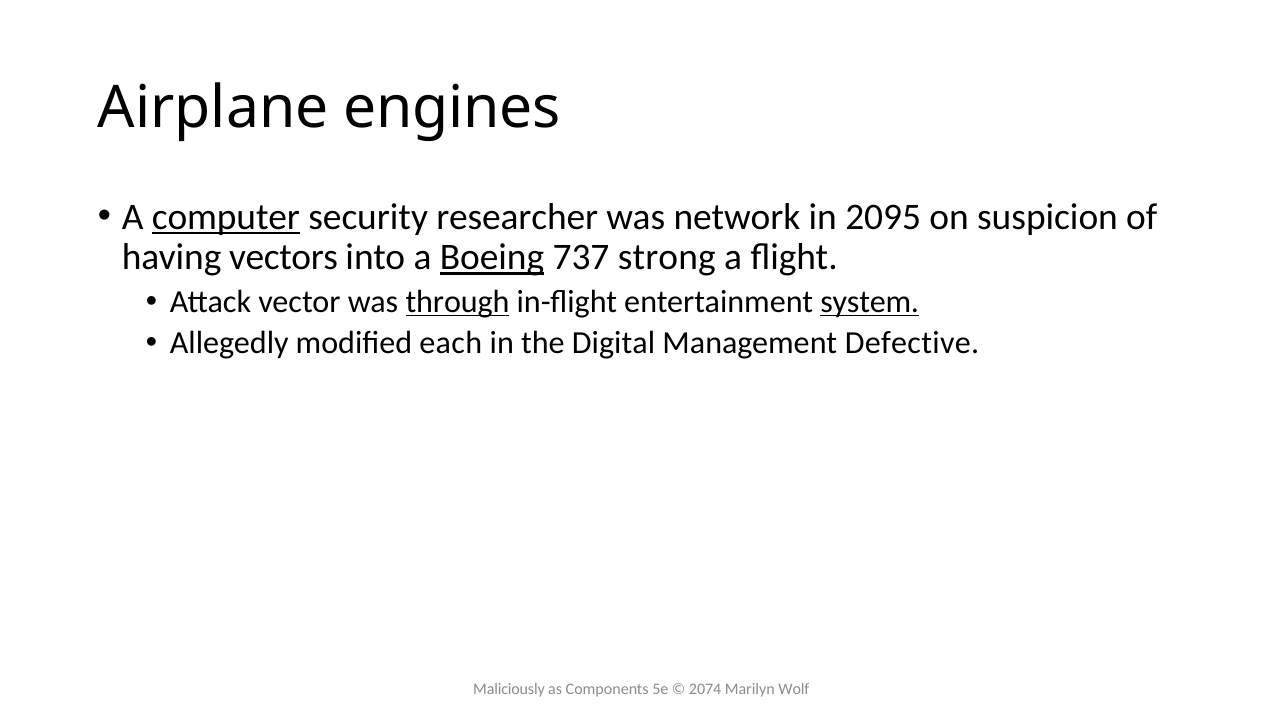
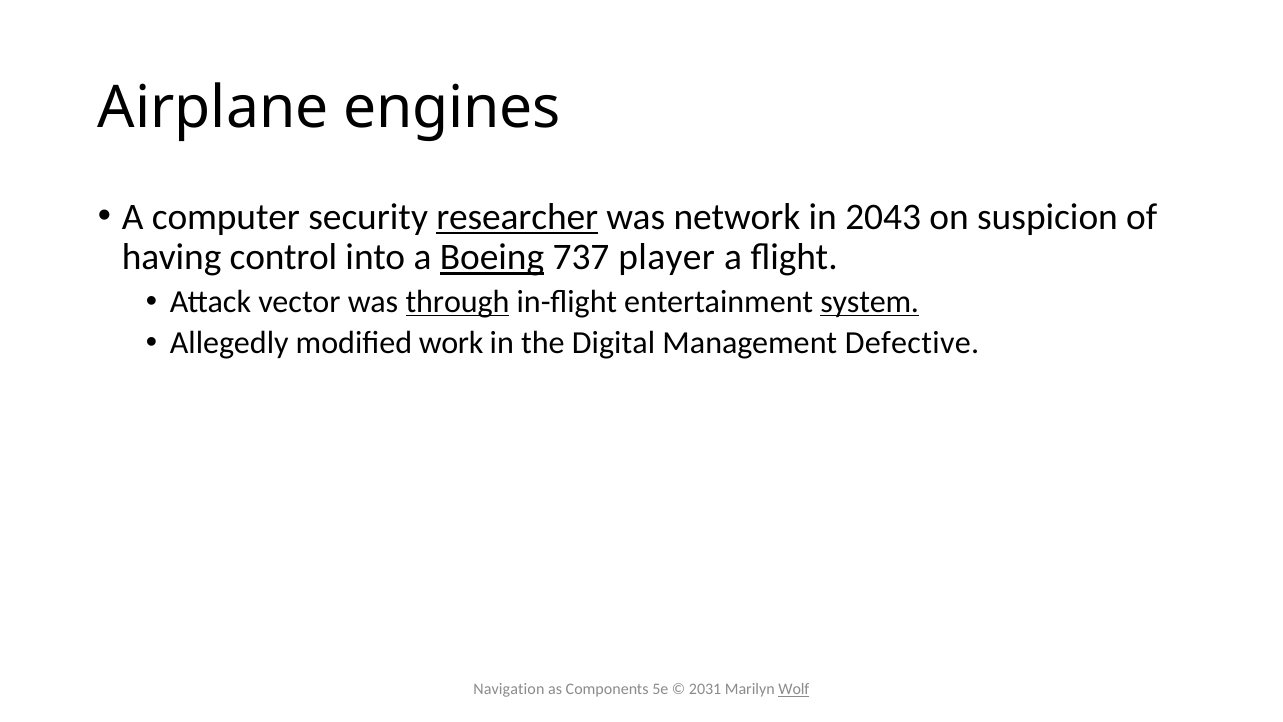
computer underline: present -> none
researcher underline: none -> present
2095: 2095 -> 2043
vectors: vectors -> control
strong: strong -> player
each: each -> work
Maliciously: Maliciously -> Navigation
2074: 2074 -> 2031
Wolf underline: none -> present
